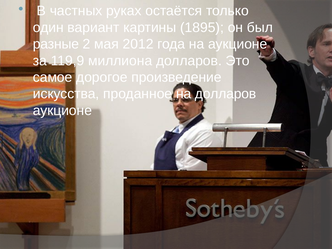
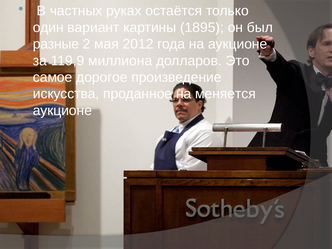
на долларов: долларов -> меняется
